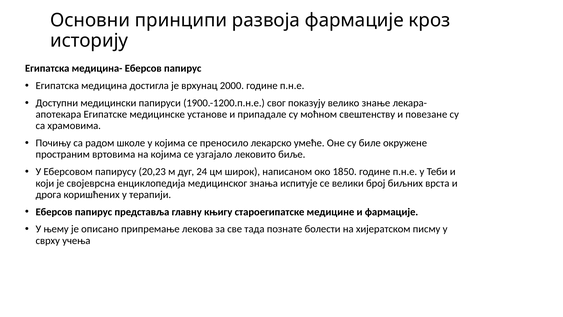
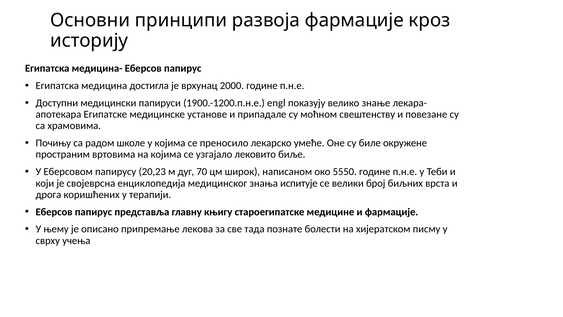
свог: свог -> engl
24: 24 -> 70
1850: 1850 -> 5550
